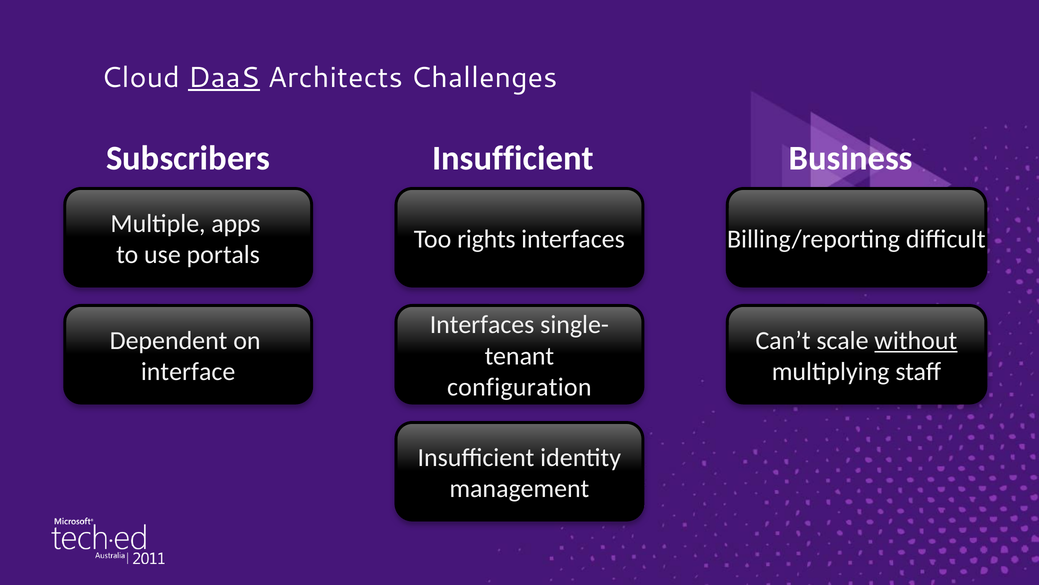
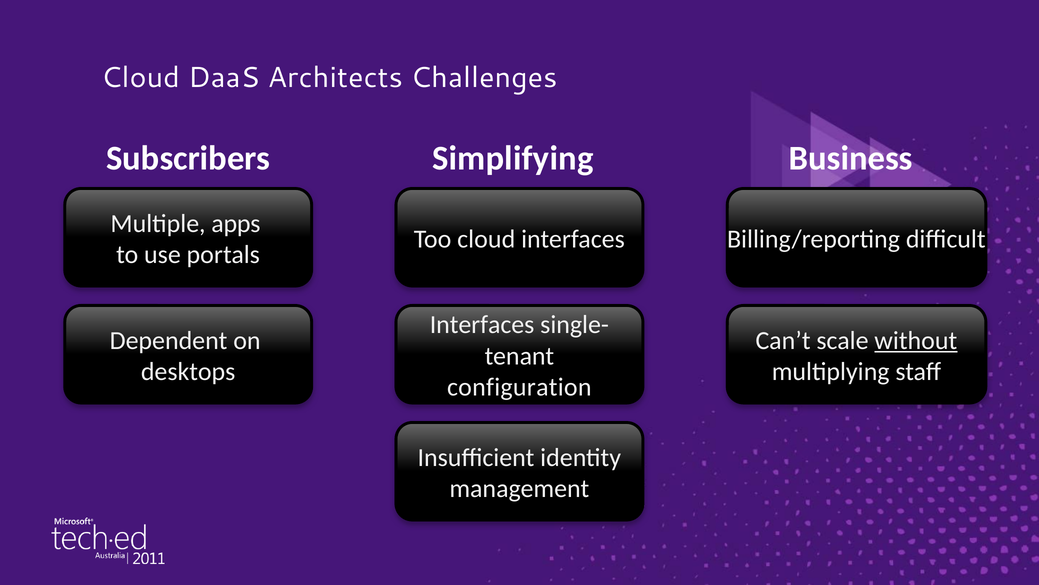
DaaS underline: present -> none
Subscribers Insufficient: Insufficient -> Simplifying
Too rights: rights -> cloud
interface: interface -> desktops
